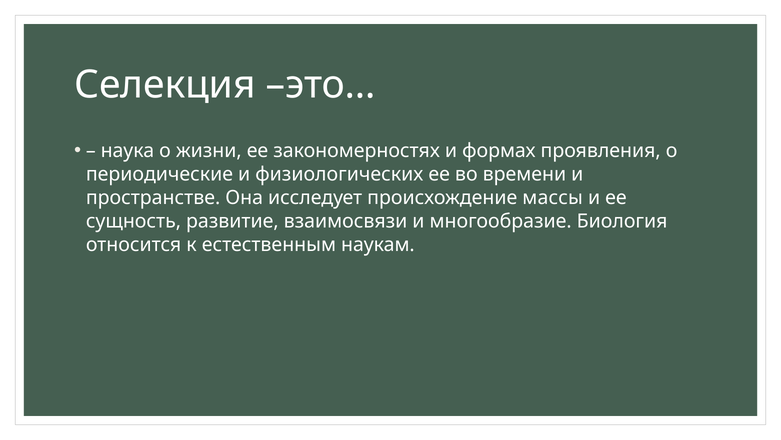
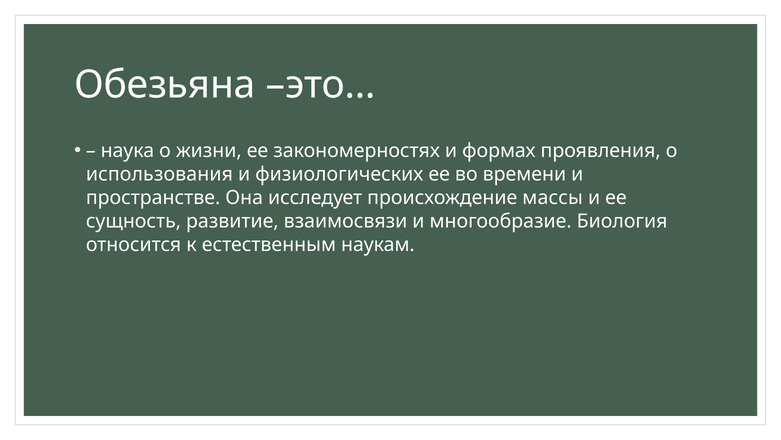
Селекция: Селекция -> Обезьяна
периодические: периодические -> использования
